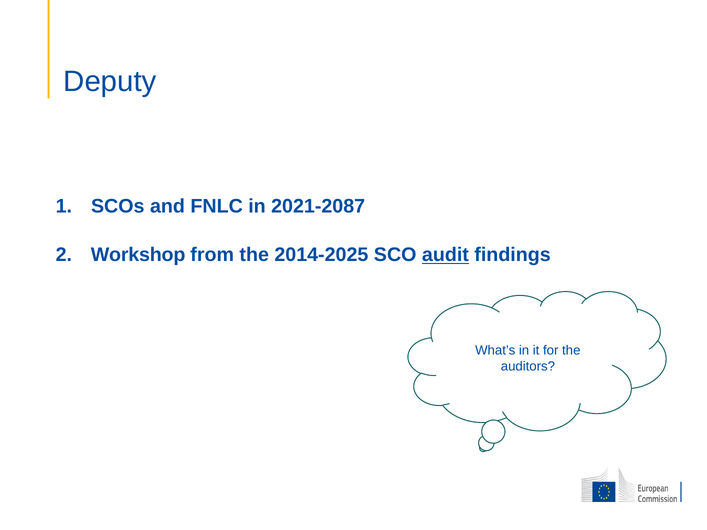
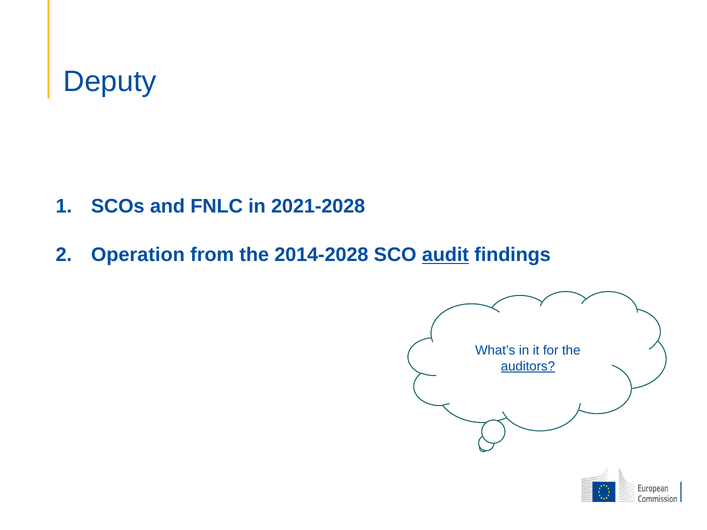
2021-2087: 2021-2087 -> 2021-2028
Workshop: Workshop -> Operation
2014-2025: 2014-2025 -> 2014-2028
auditors underline: none -> present
